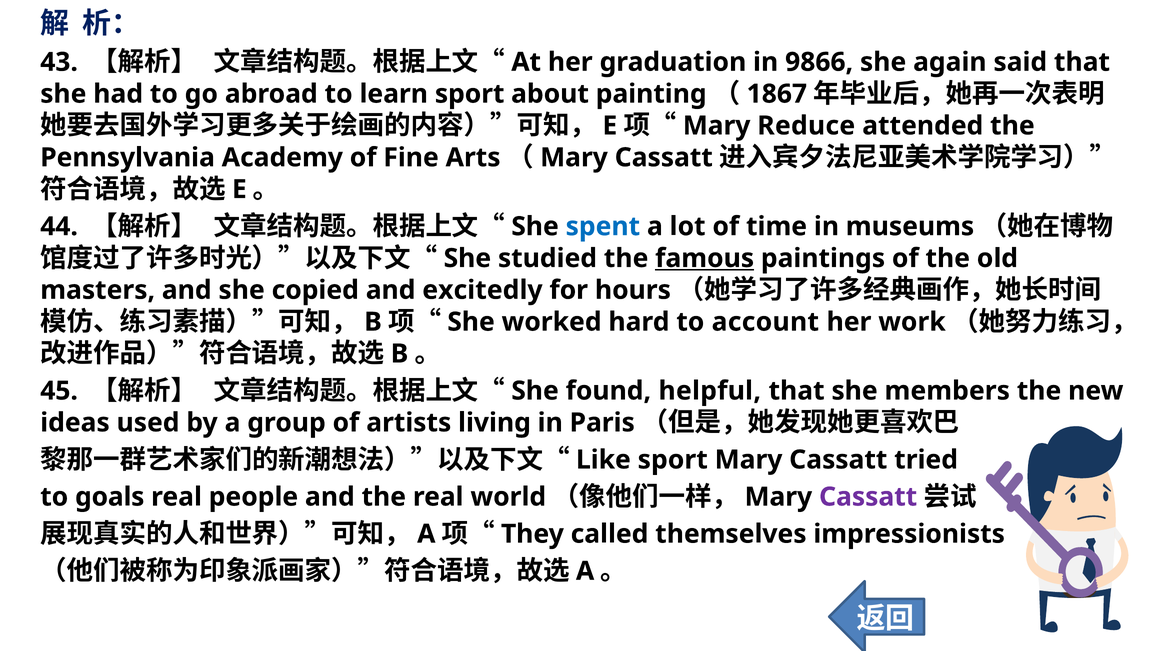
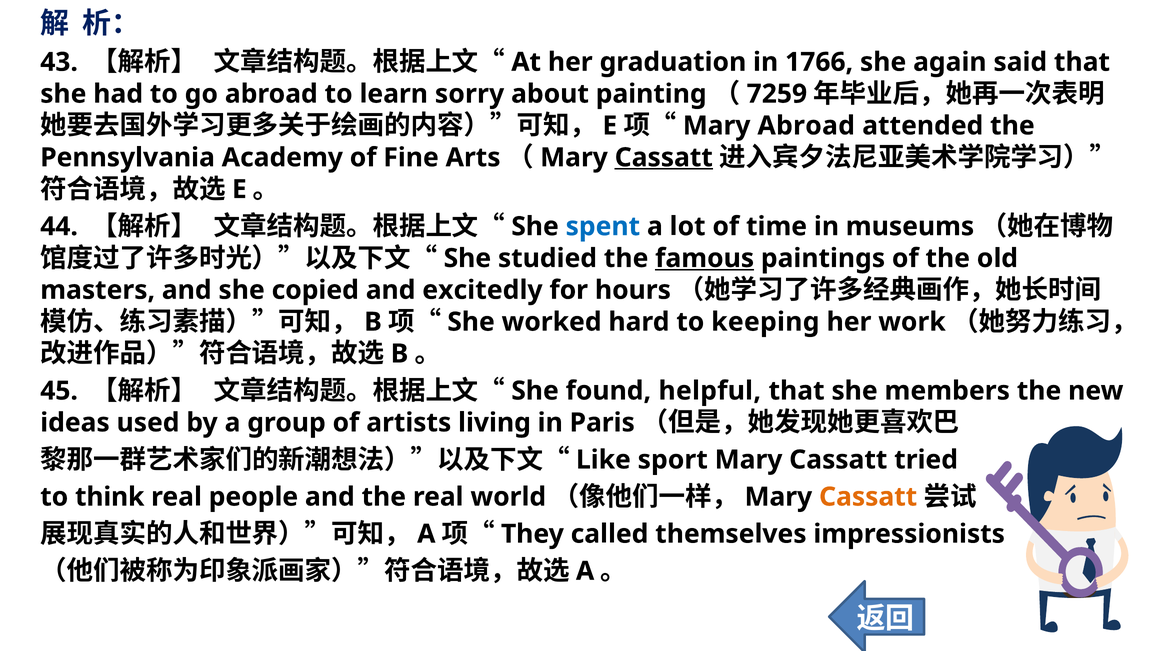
9866: 9866 -> 1766
learn sport: sport -> sorry
1867: 1867 -> 7259
Mary Reduce: Reduce -> Abroad
Cassatt at (664, 157) underline: none -> present
account: account -> keeping
goals: goals -> think
Cassatt at (868, 497) colour: purple -> orange
